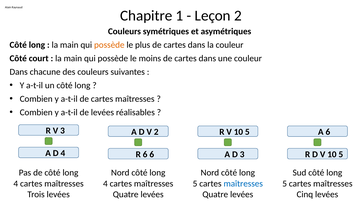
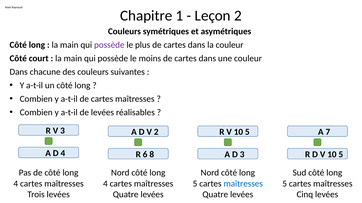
possède at (109, 45) colour: orange -> purple
6 at (328, 132): 6 -> 7
6 6: 6 -> 8
